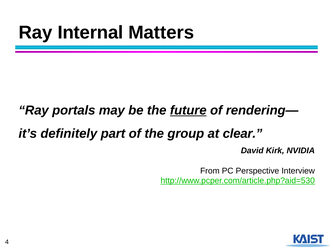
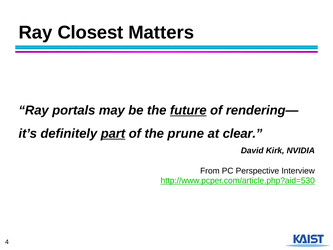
Internal: Internal -> Closest
part underline: none -> present
group: group -> prune
